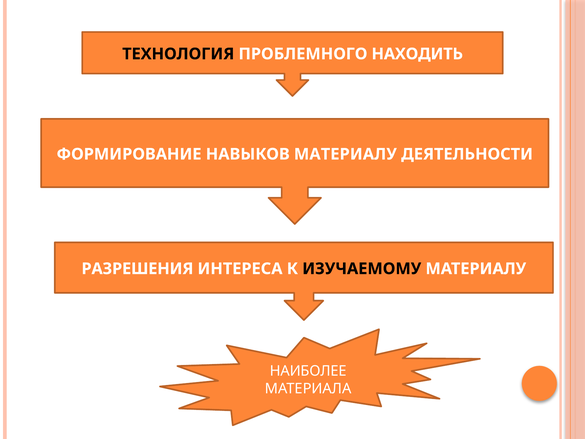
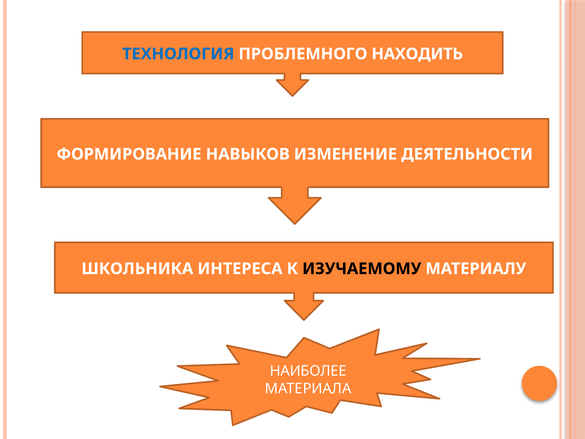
ТЕХНОЛОГИЯ colour: black -> blue
НАВЫКОВ МАТЕРИАЛУ: МАТЕРИАЛУ -> ИЗМЕНЕНИЕ
РАЗРЕШЕНИЯ: РАЗРЕШЕНИЯ -> ШКОЛЬНИКА
